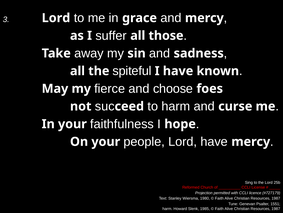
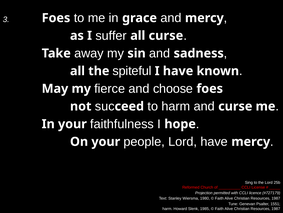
3 Lord: Lord -> Foes
all those: those -> curse
